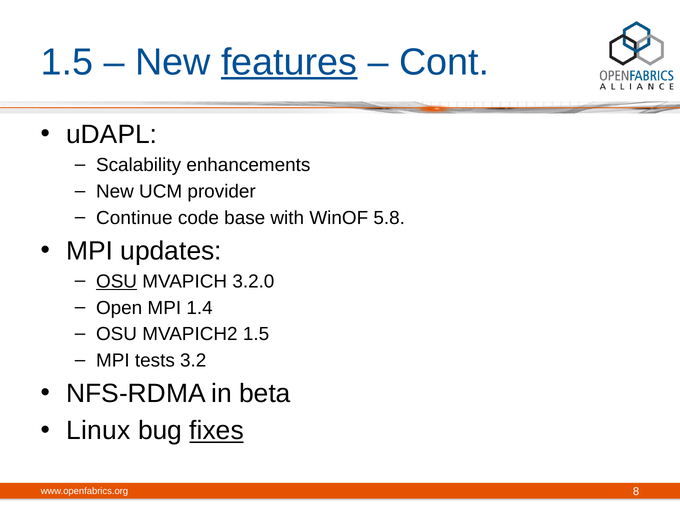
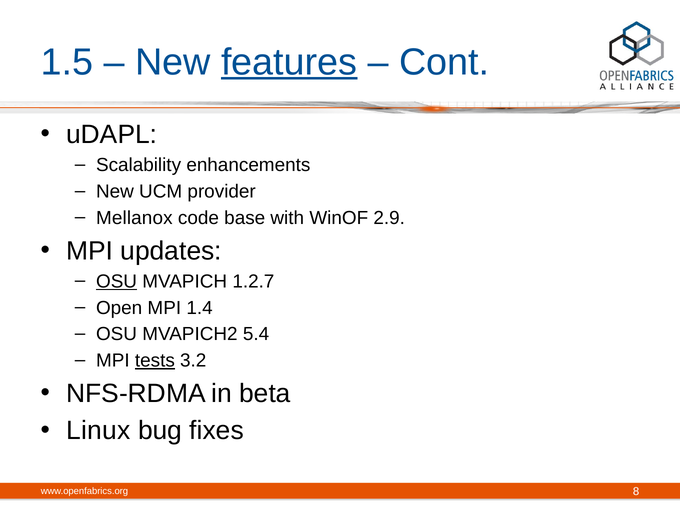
Continue: Continue -> Mellanox
5.8: 5.8 -> 2.9
3.2.0: 3.2.0 -> 1.2.7
MVAPICH2 1.5: 1.5 -> 5.4
tests underline: none -> present
fixes underline: present -> none
